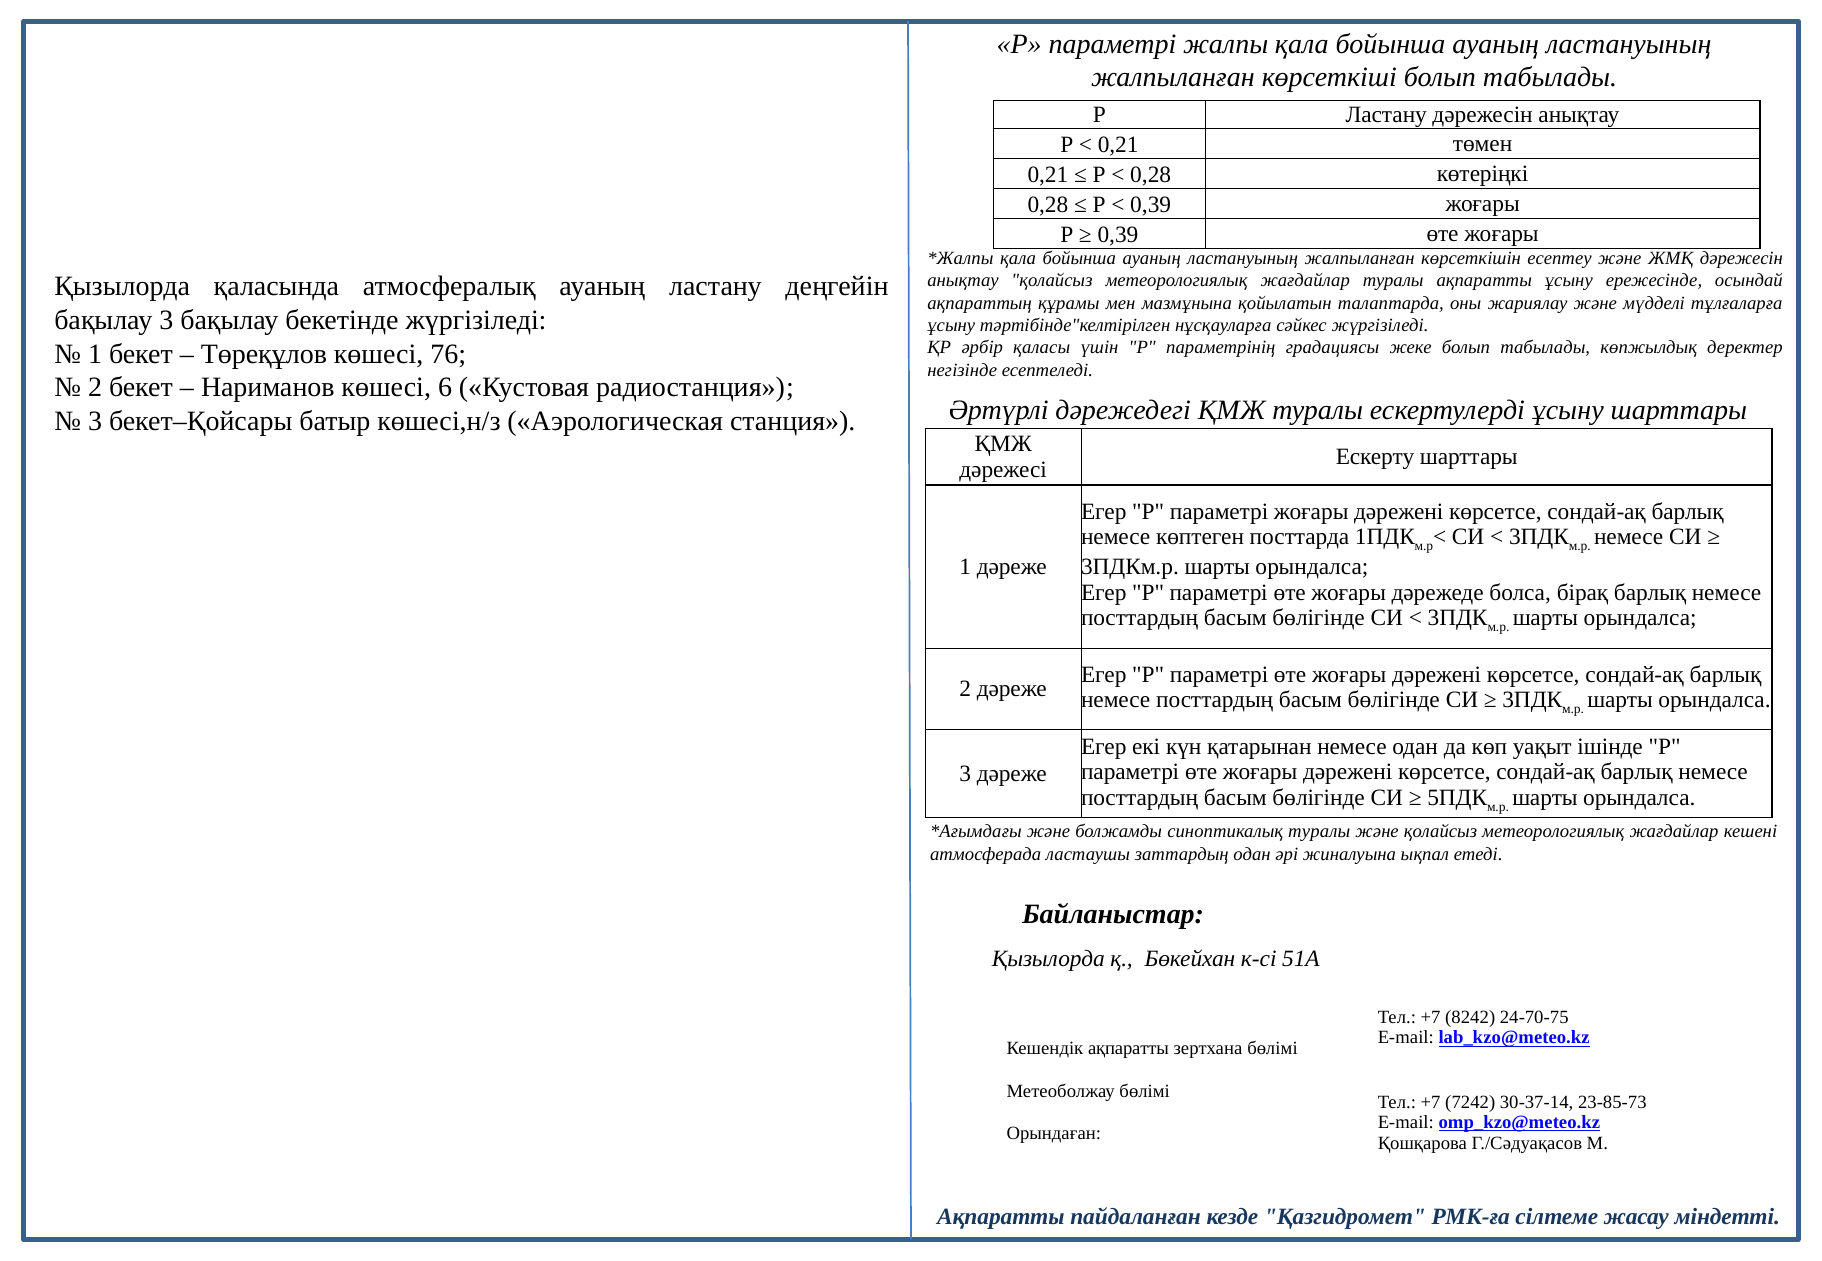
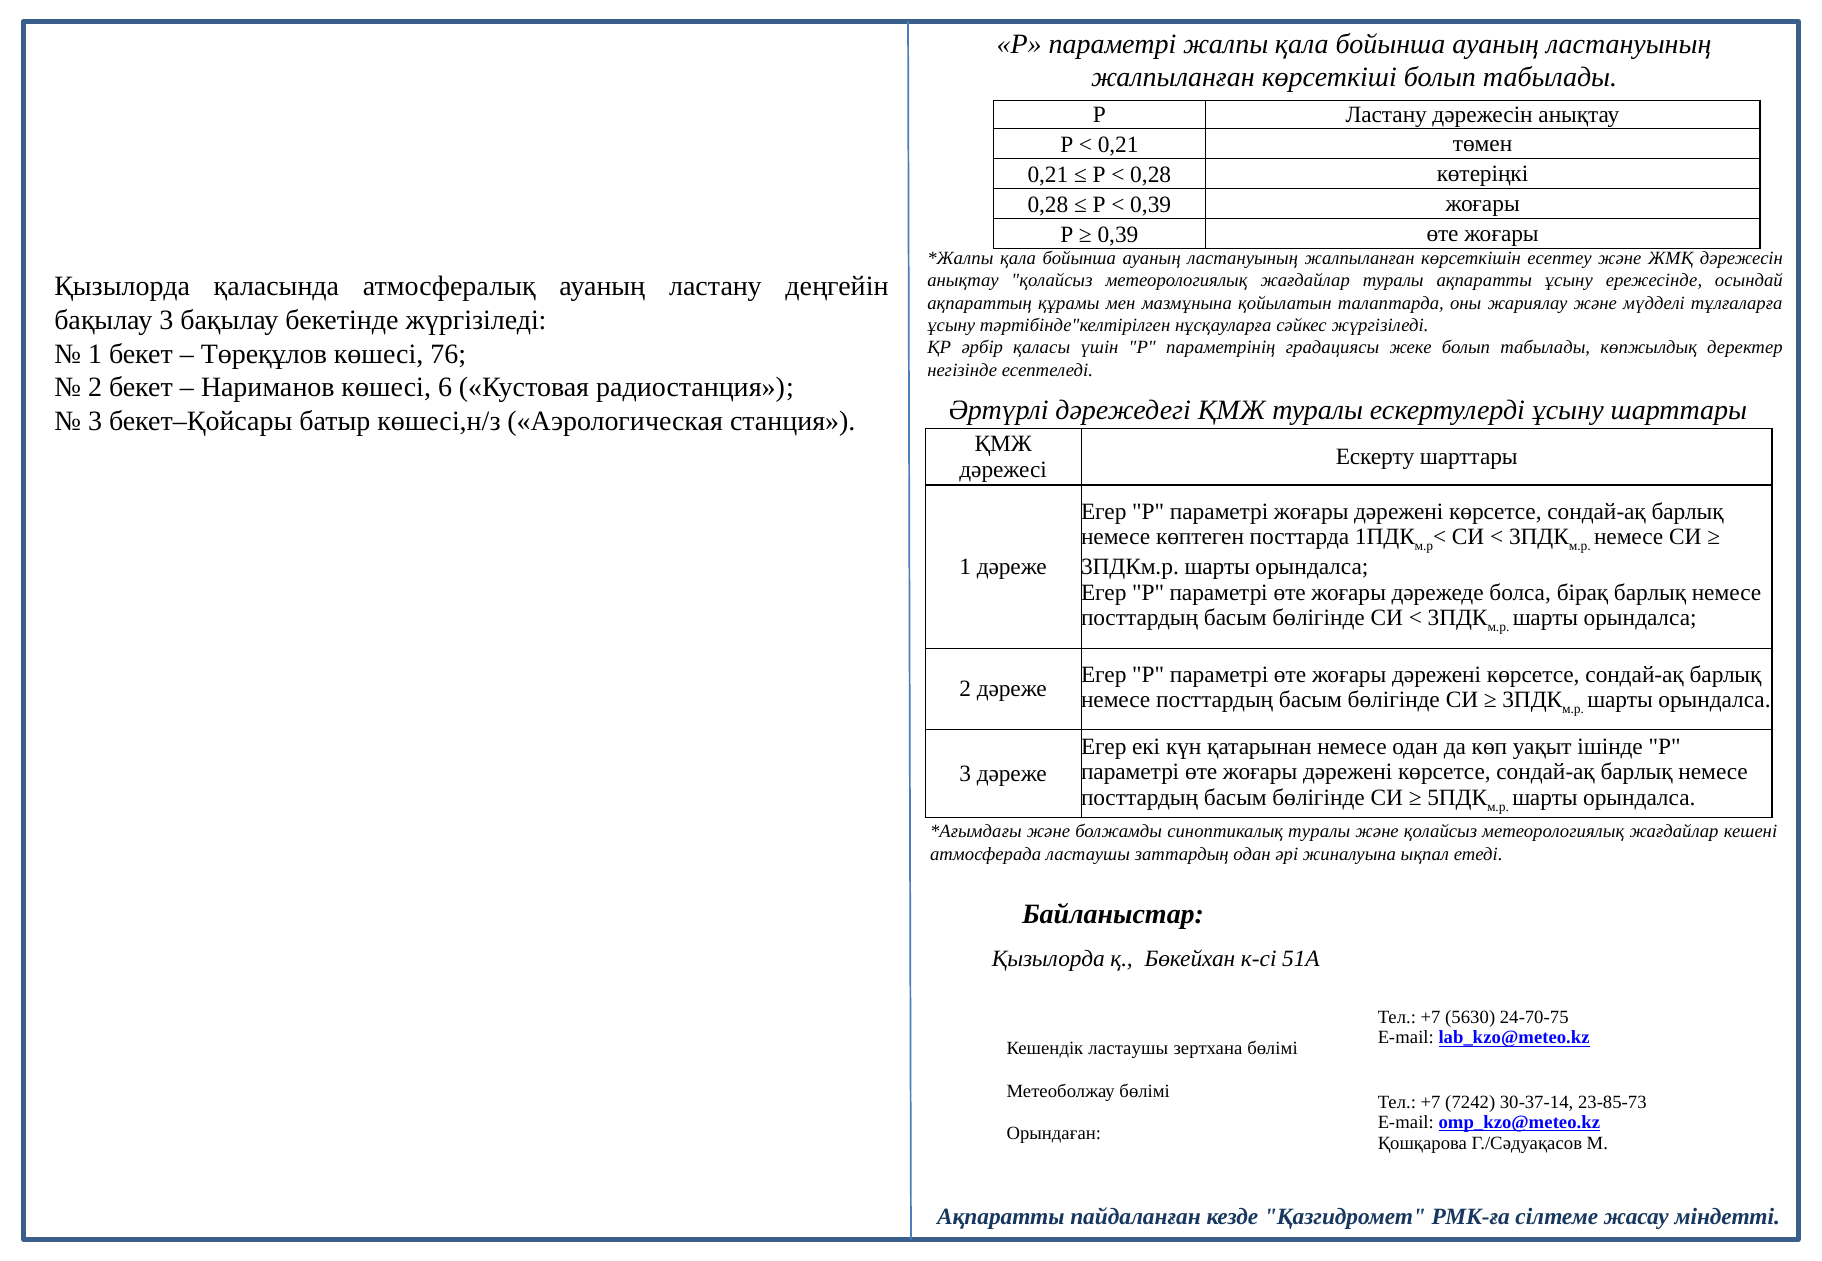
8242: 8242 -> 5630
Кешендік ақпаратты: ақпаратты -> ластаушы
